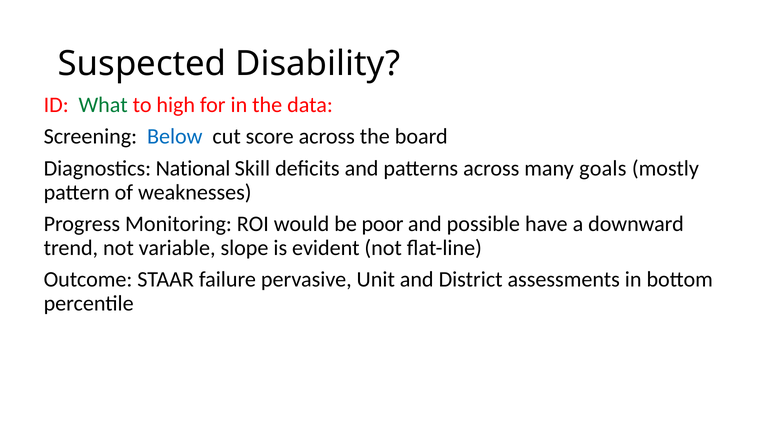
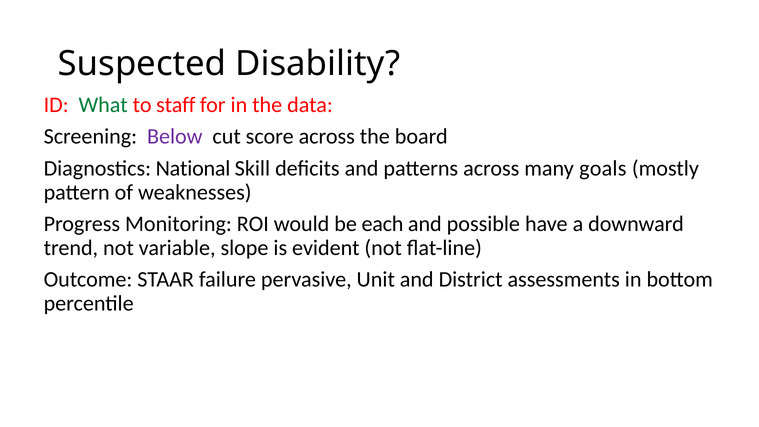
high: high -> staff
Below colour: blue -> purple
poor: poor -> each
